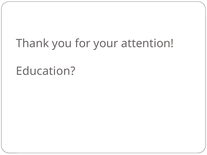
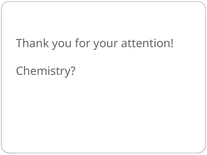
Education: Education -> Chemistry
